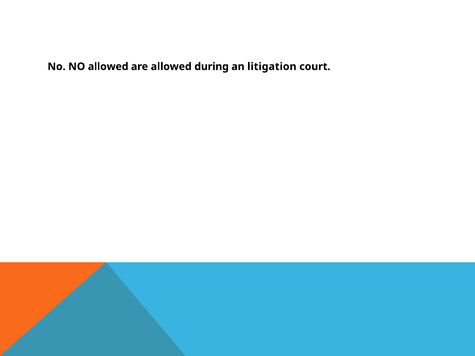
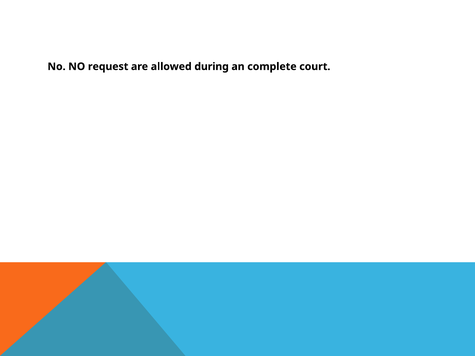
NO allowed: allowed -> request
litigation: litigation -> complete
